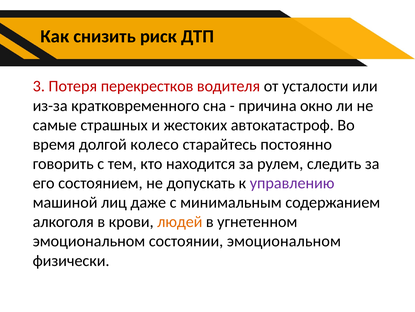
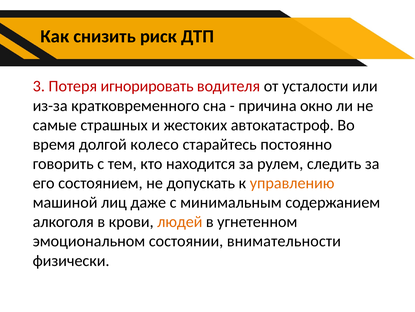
перекрестков: перекрестков -> игнорировать
управлению colour: purple -> orange
состоянии эмоциональном: эмоциональном -> внимательности
